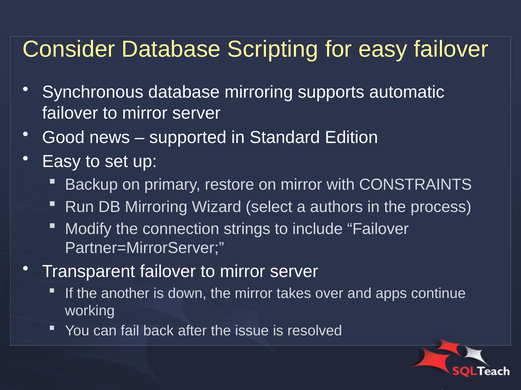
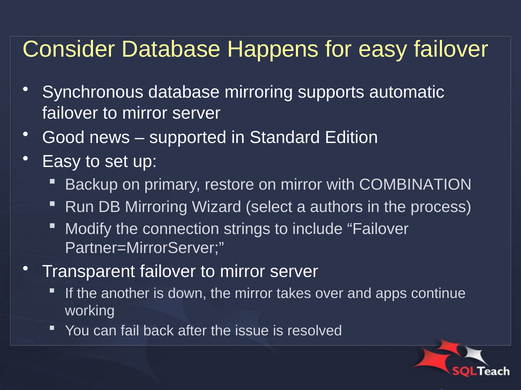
Scripting: Scripting -> Happens
CONSTRAINTS: CONSTRAINTS -> COMBINATION
